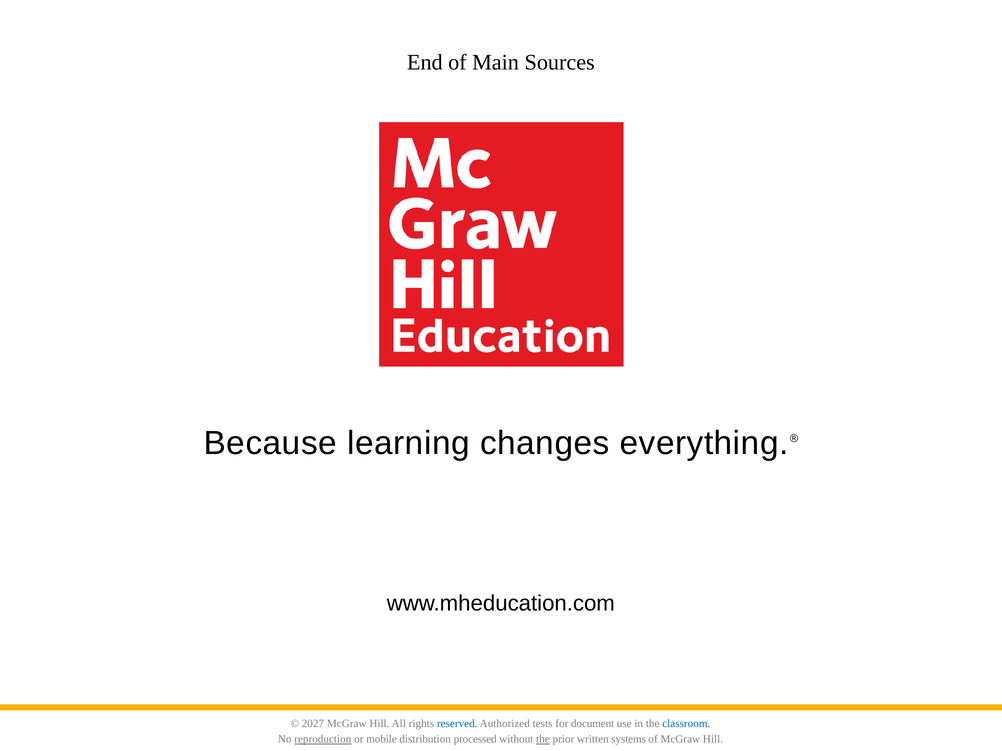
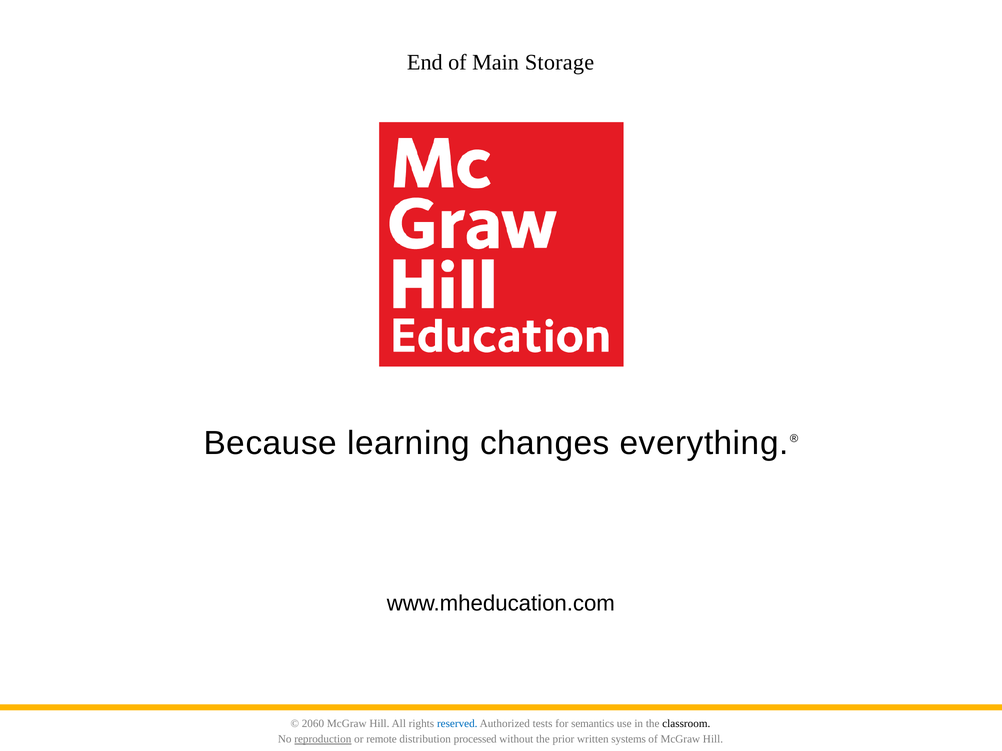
Sources: Sources -> Storage
2027: 2027 -> 2060
document: document -> semantics
classroom colour: blue -> black
mobile: mobile -> remote
the at (543, 740) underline: present -> none
